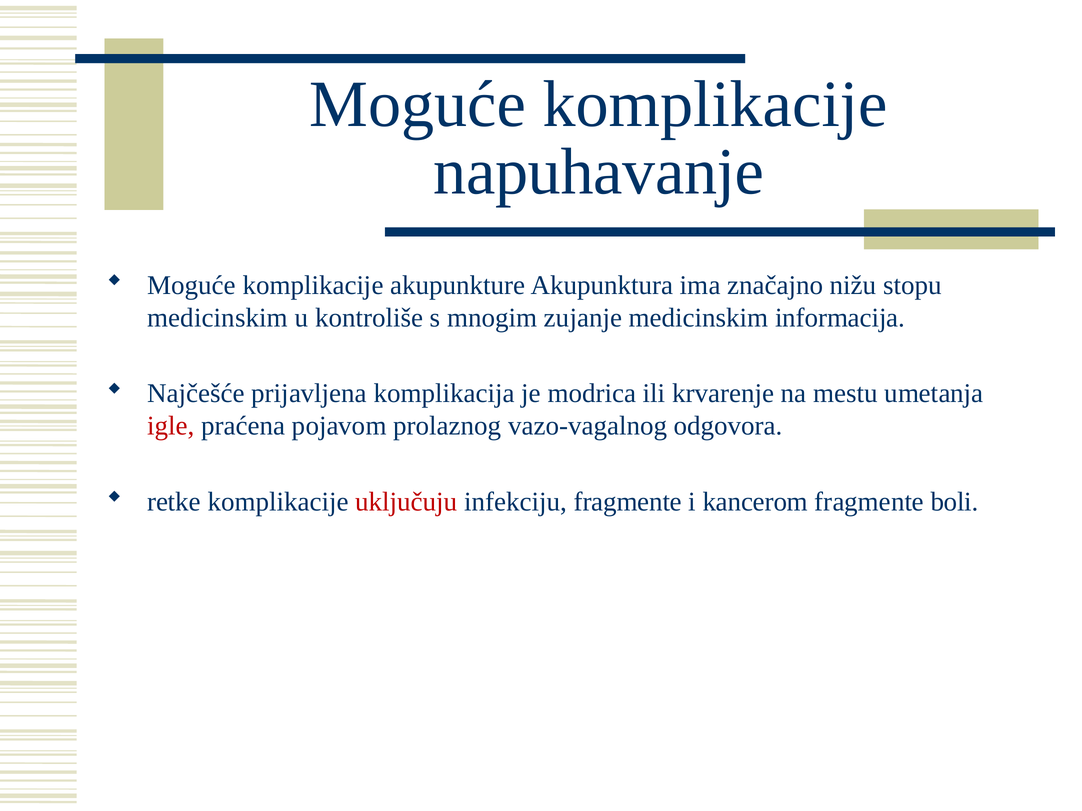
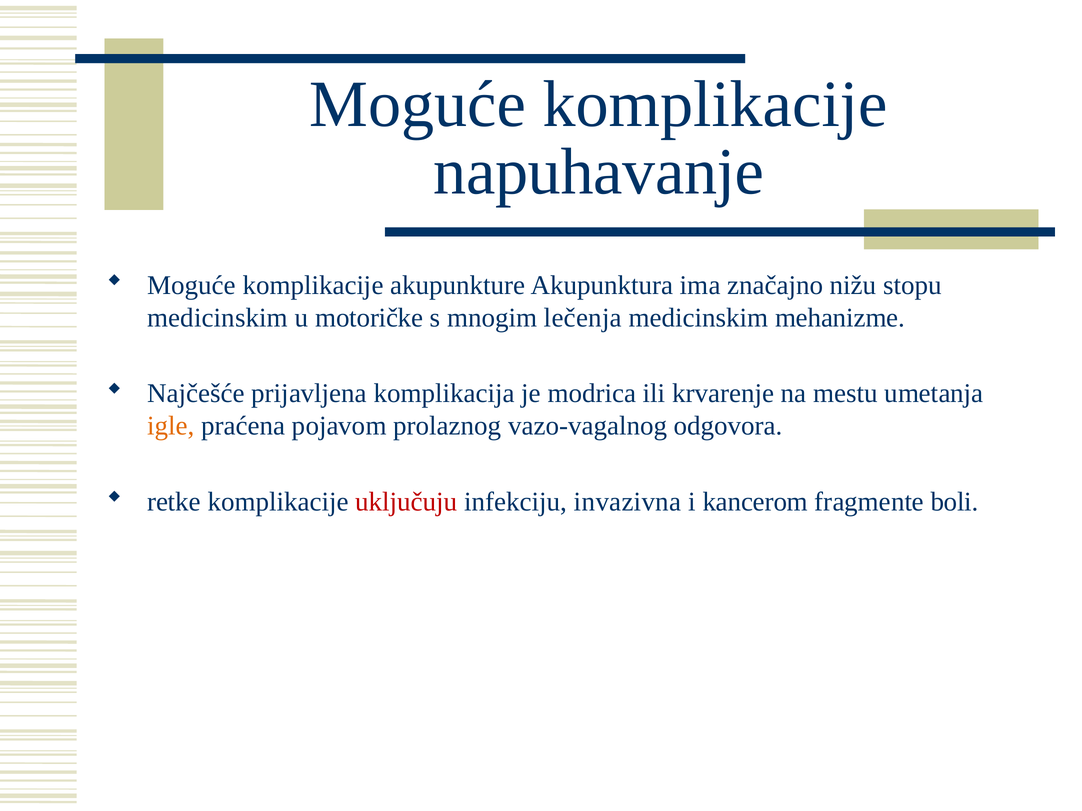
kontroliše: kontroliše -> motoričke
zujanje: zujanje -> lečenja
informacija: informacija -> mehanizme
igle colour: red -> orange
infekciju fragmente: fragmente -> invazivna
